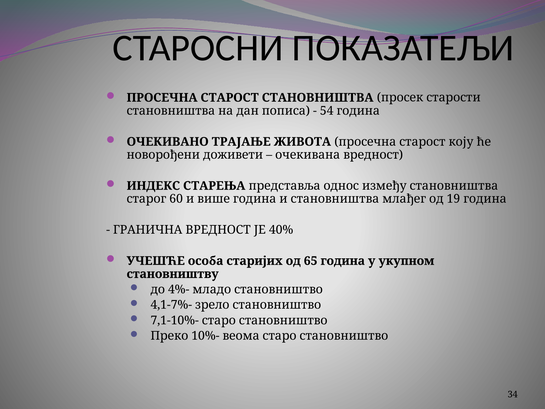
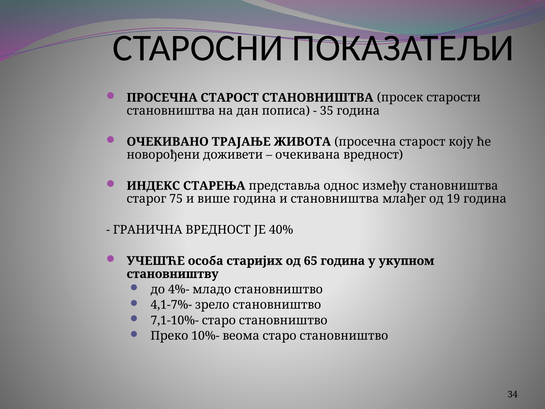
54: 54 -> 35
60: 60 -> 75
